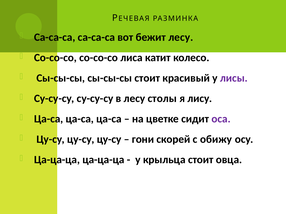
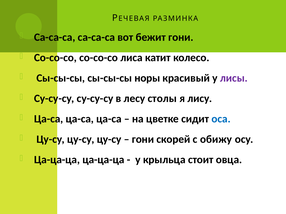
бежит лесу: лесу -> гони
сы-сы-сы стоит: стоит -> норы
оса colour: purple -> blue
